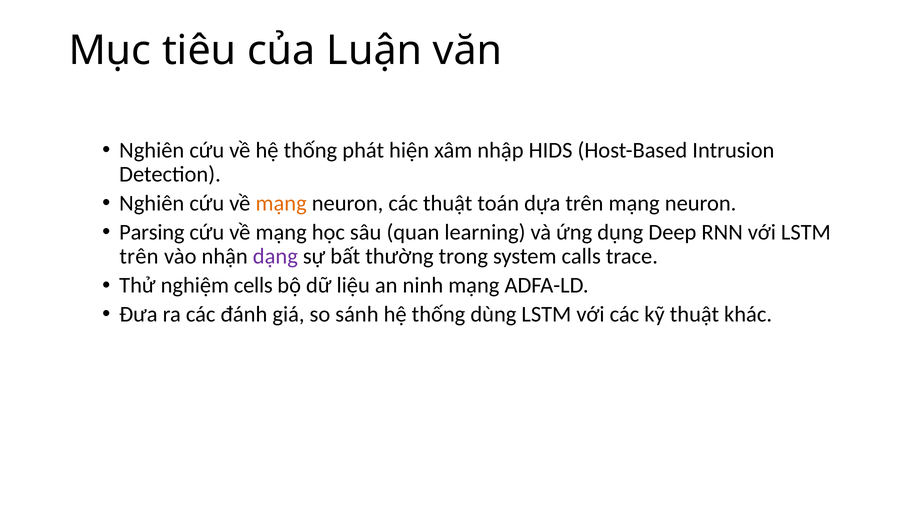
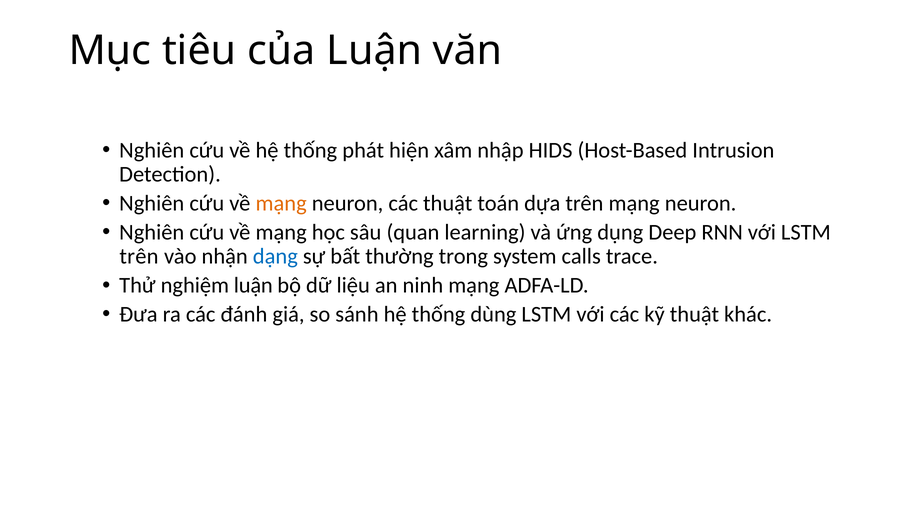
Parsing at (152, 232): Parsing -> Nghiên
dạng colour: purple -> blue
cells: cells -> luận
